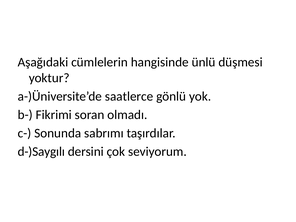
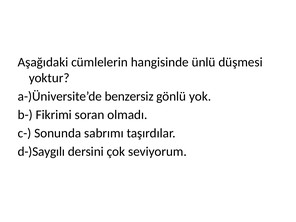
saatlerce: saatlerce -> benzersiz
